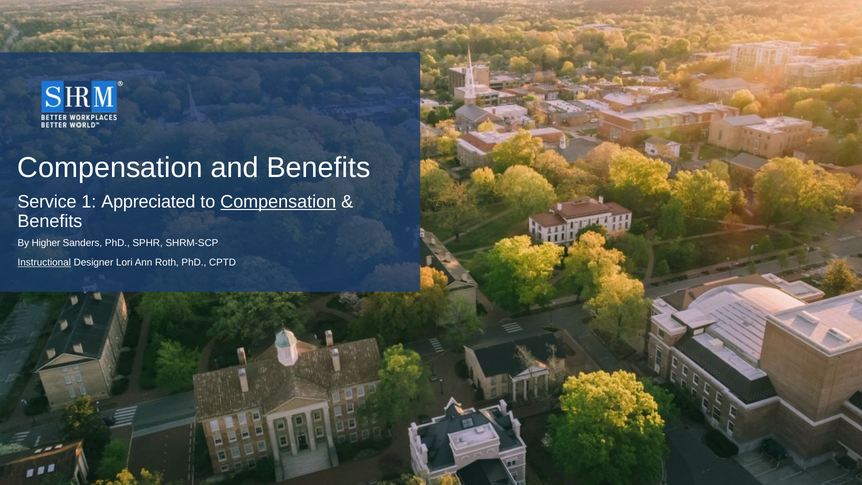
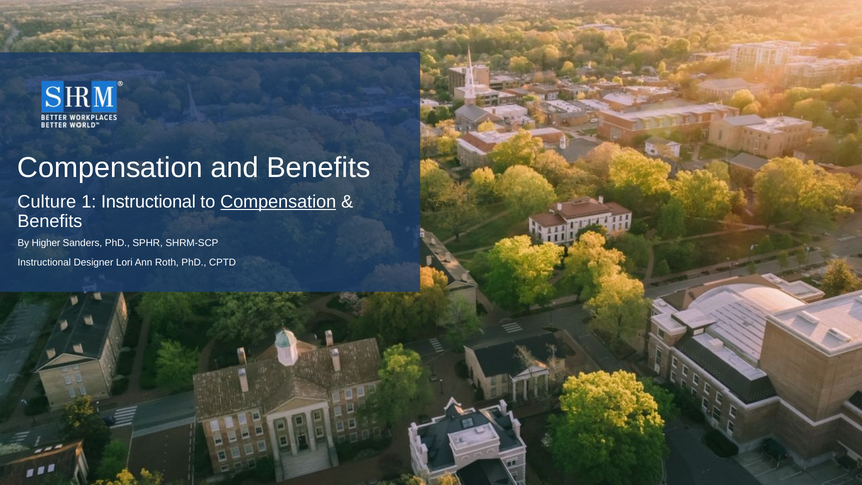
Service: Service -> Culture
1 Appreciated: Appreciated -> Instructional
Instructional at (44, 263) underline: present -> none
